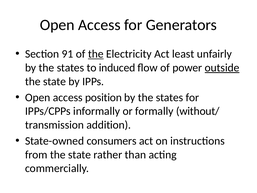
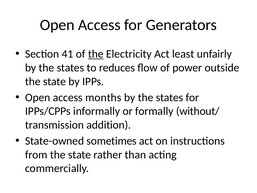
91: 91 -> 41
induced: induced -> reduces
outside underline: present -> none
position: position -> months
consumers: consumers -> sometimes
